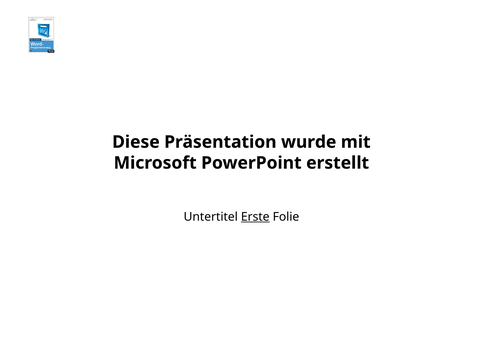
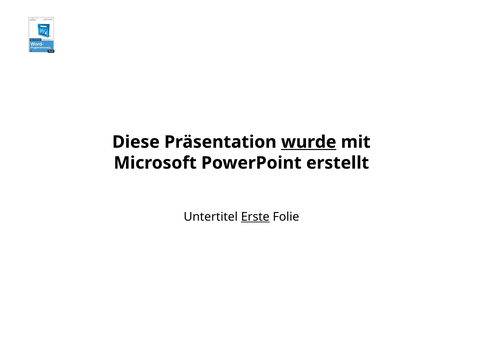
wurde underline: none -> present
